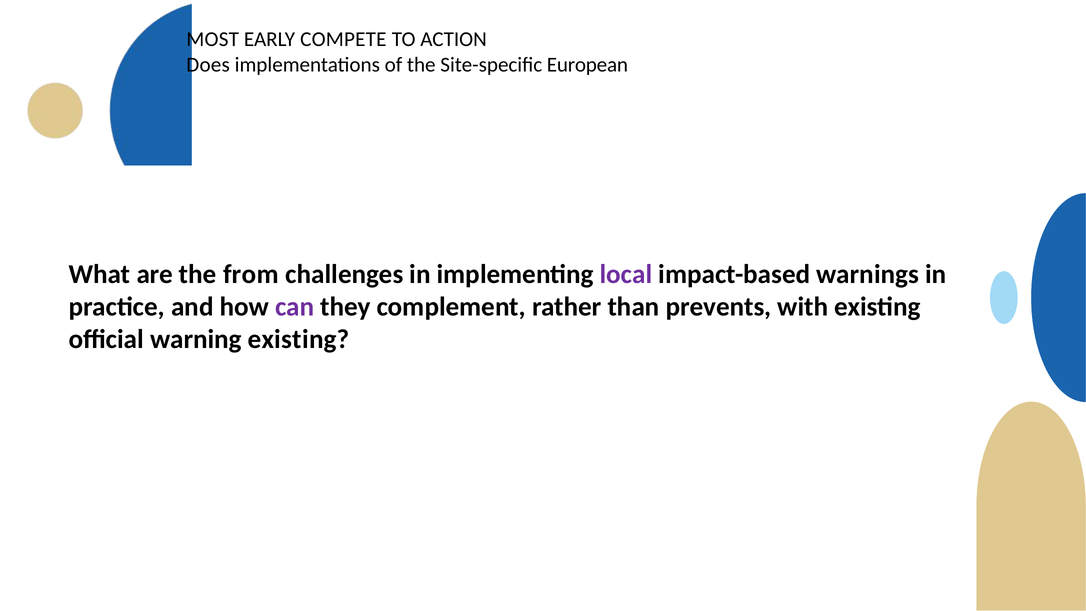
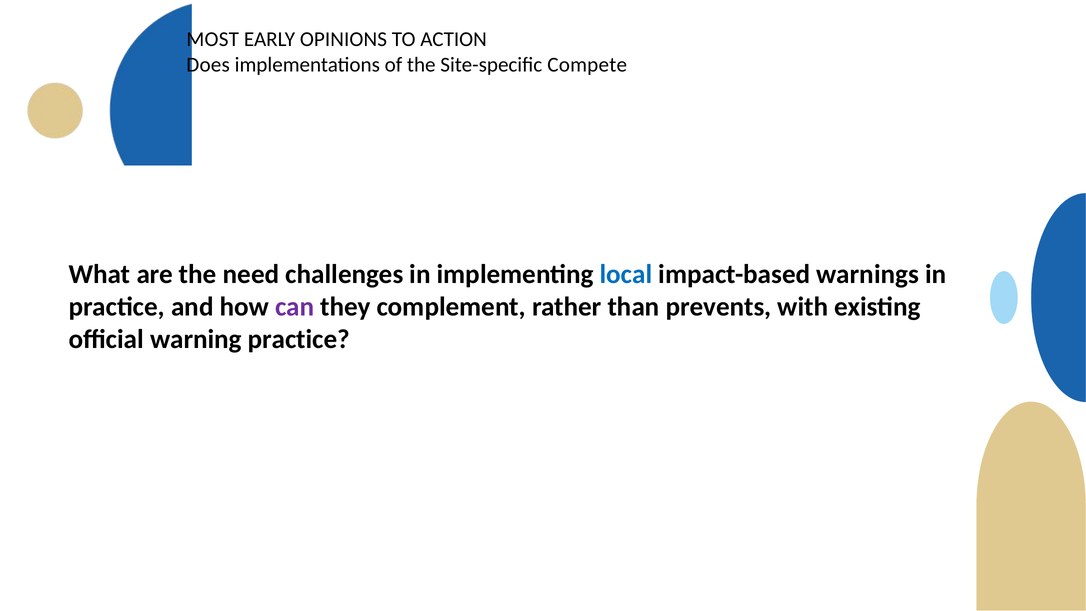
COMPETE: COMPETE -> OPINIONS
European: European -> Compete
from: from -> need
local colour: purple -> blue
warning existing: existing -> practice
